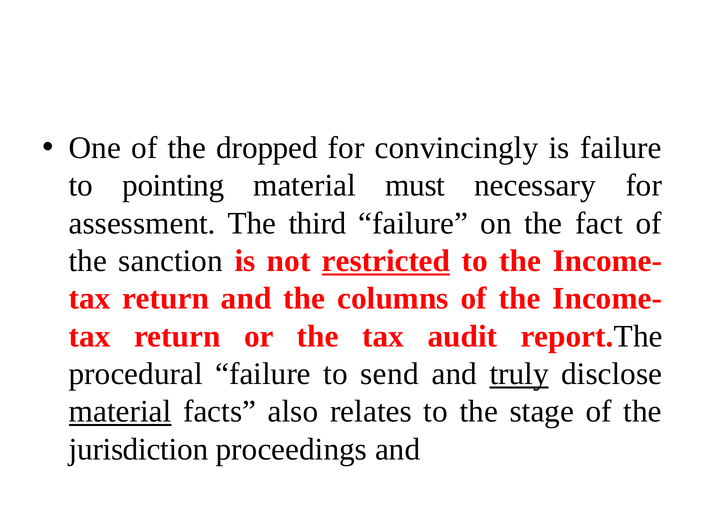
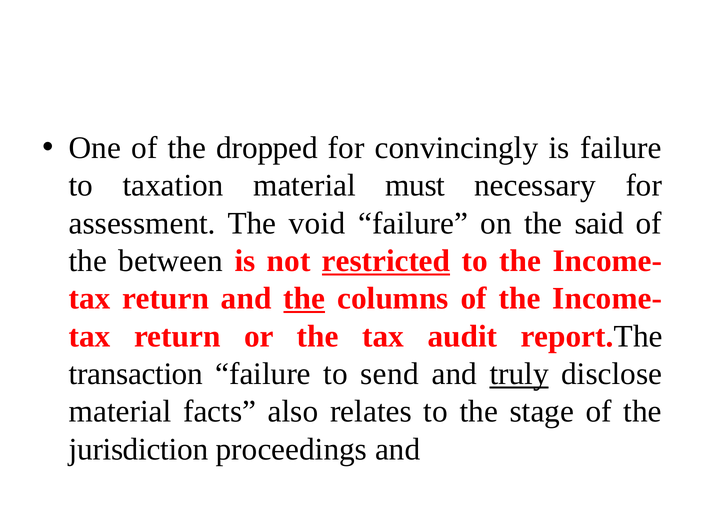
pointing: pointing -> taxation
third: third -> void
fact: fact -> said
sanction: sanction -> between
the at (304, 298) underline: none -> present
procedural: procedural -> transaction
material at (120, 411) underline: present -> none
